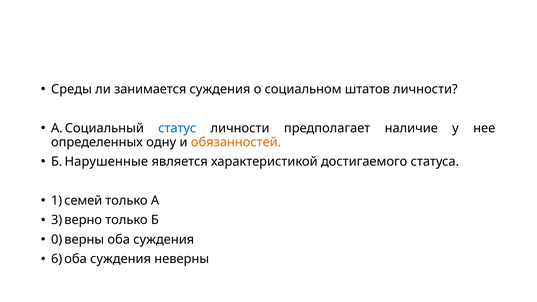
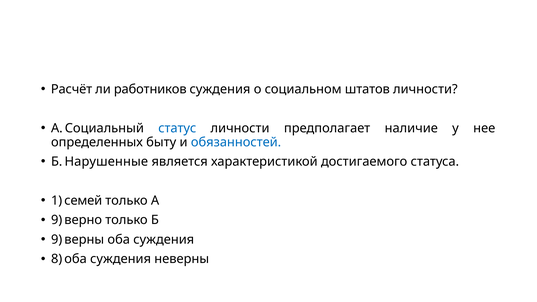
Среды: Среды -> Расчёт
занимается: занимается -> работников
одну: одну -> быту
обязанностей colour: orange -> blue
3 at (57, 220): 3 -> 9
0 at (57, 240): 0 -> 9
6: 6 -> 8
